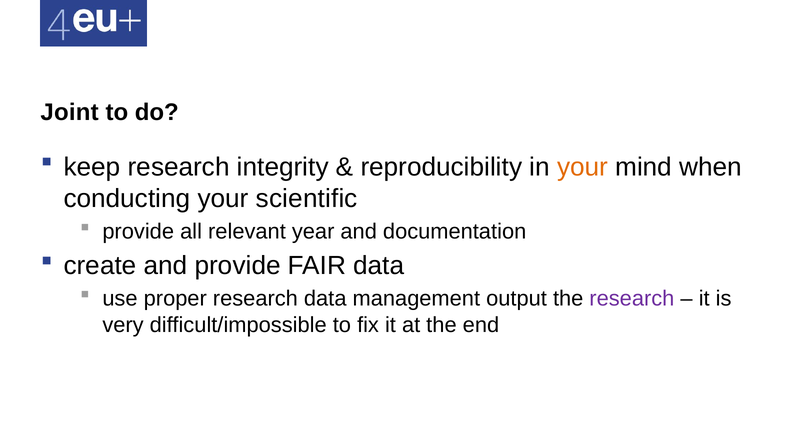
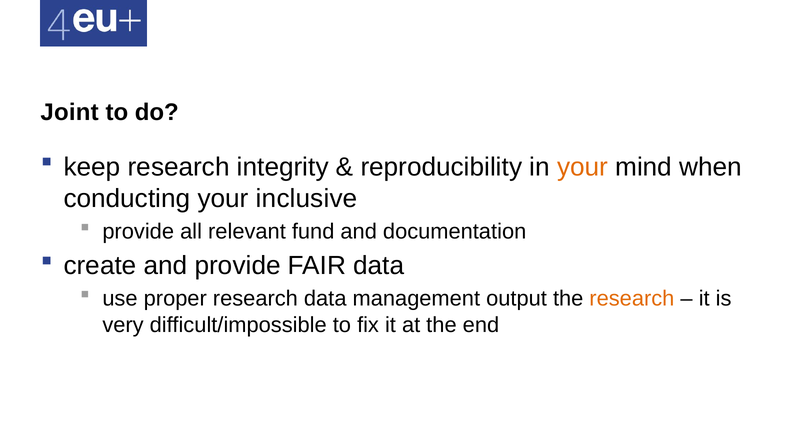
scientific: scientific -> inclusive
year: year -> fund
research at (632, 299) colour: purple -> orange
